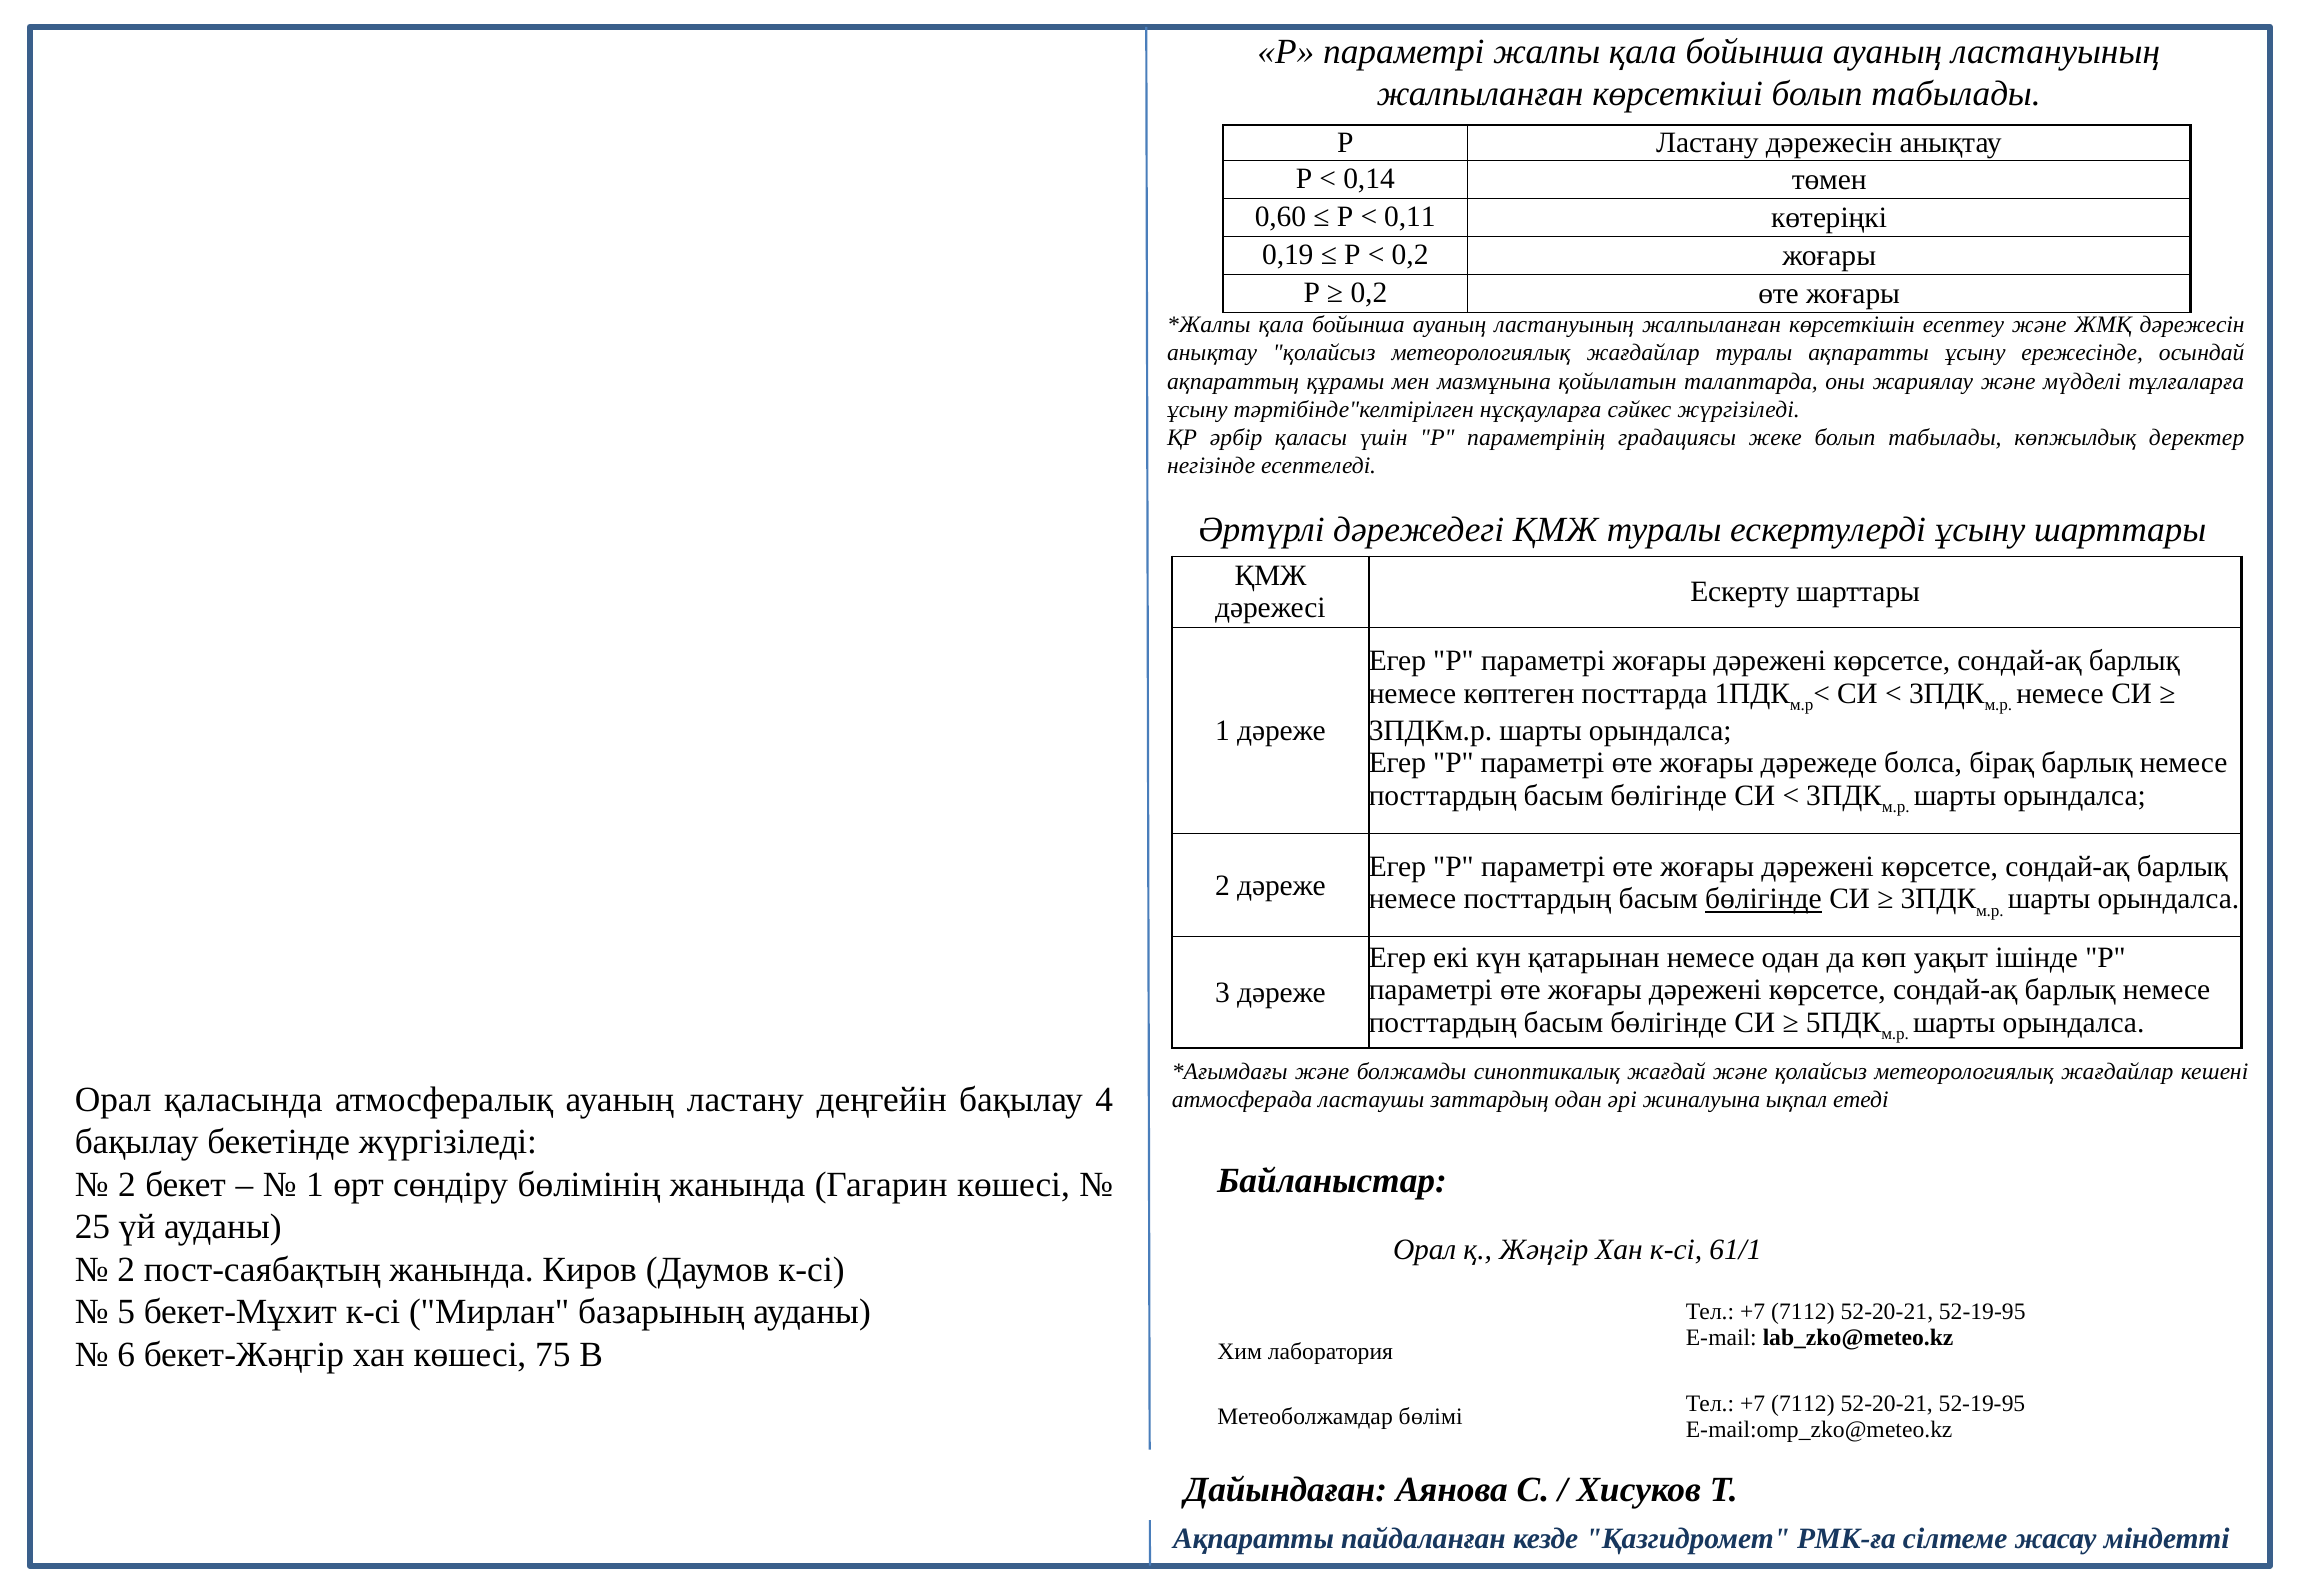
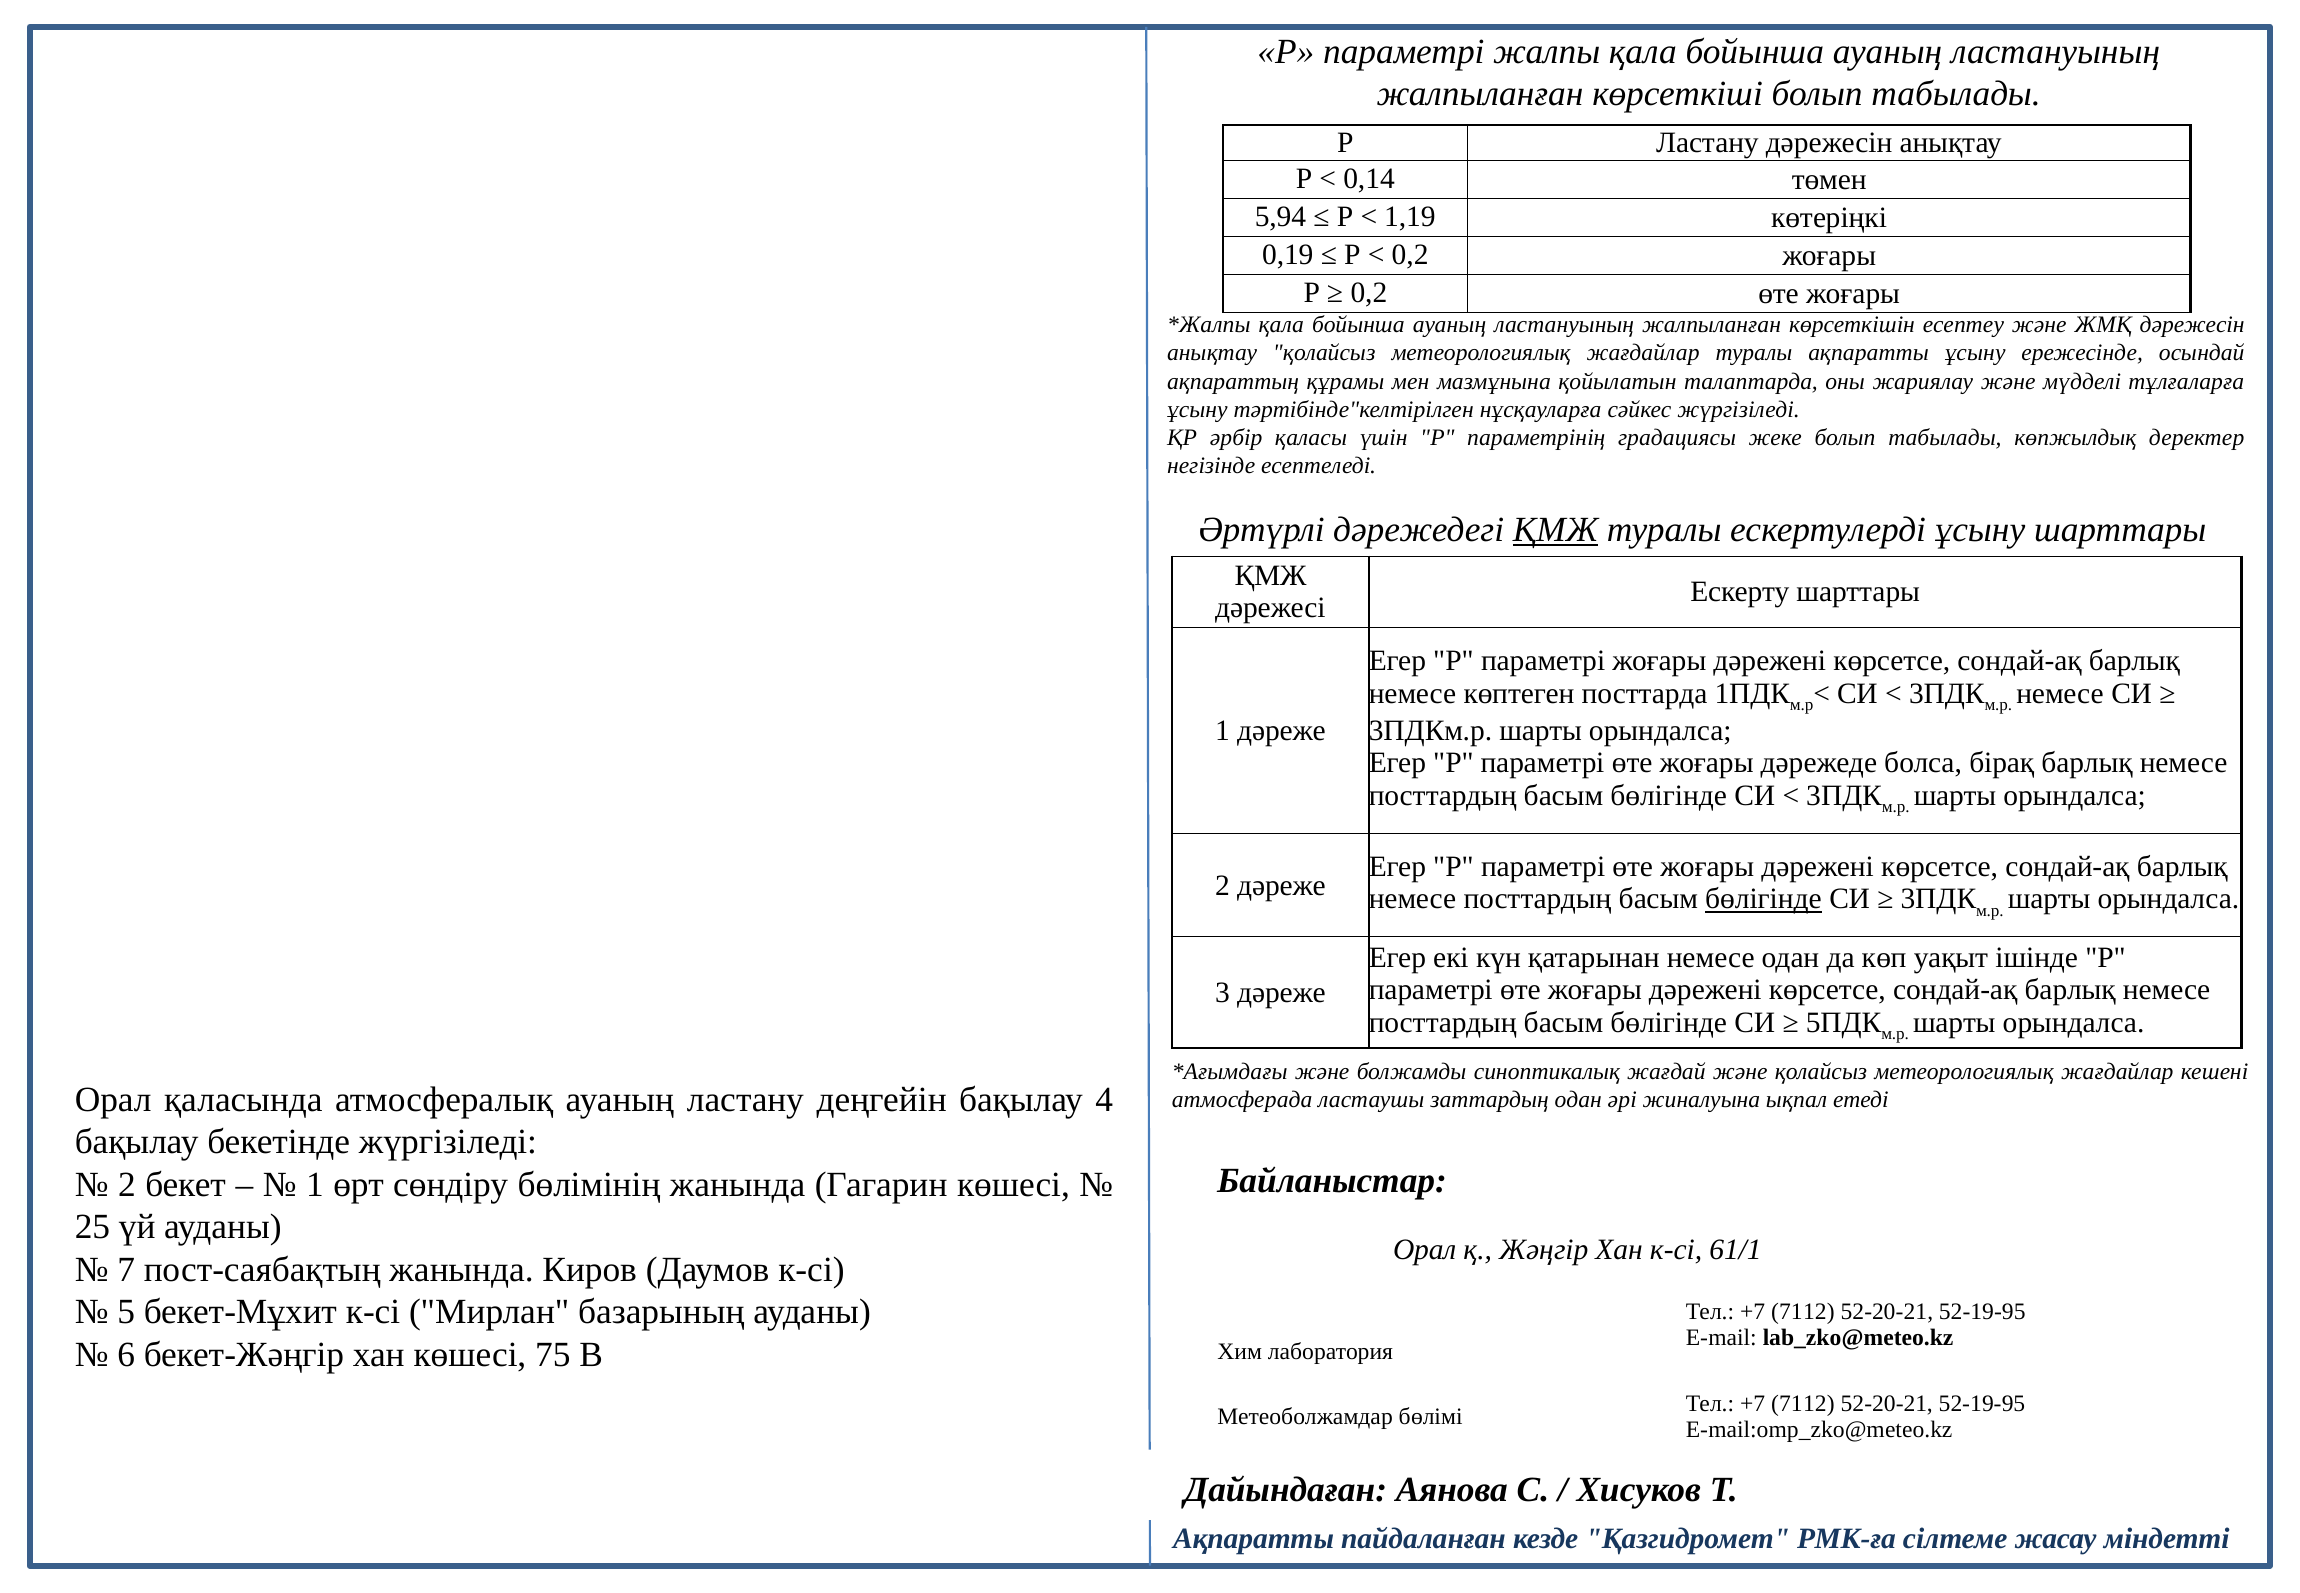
0,60: 0,60 -> 5,94
0,11: 0,11 -> 1,19
ҚМЖ at (1556, 530) underline: none -> present
2 at (126, 1269): 2 -> 7
